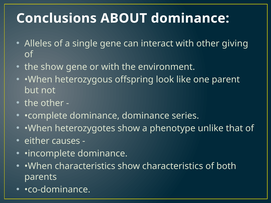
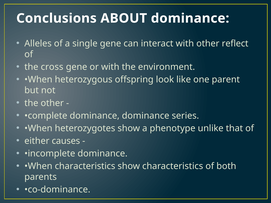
giving: giving -> reflect
the show: show -> cross
